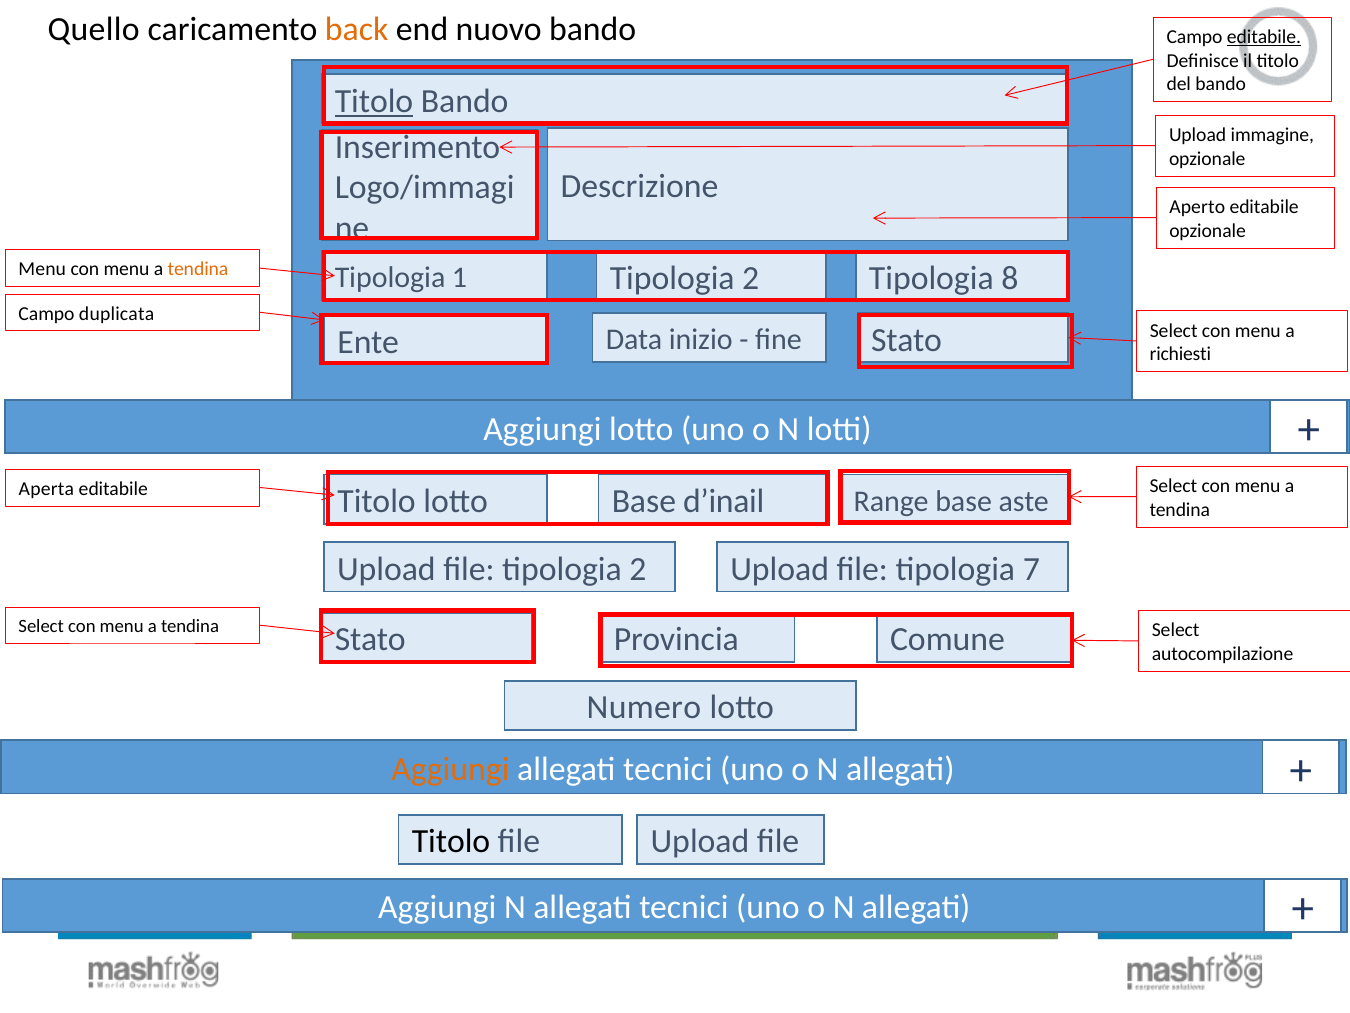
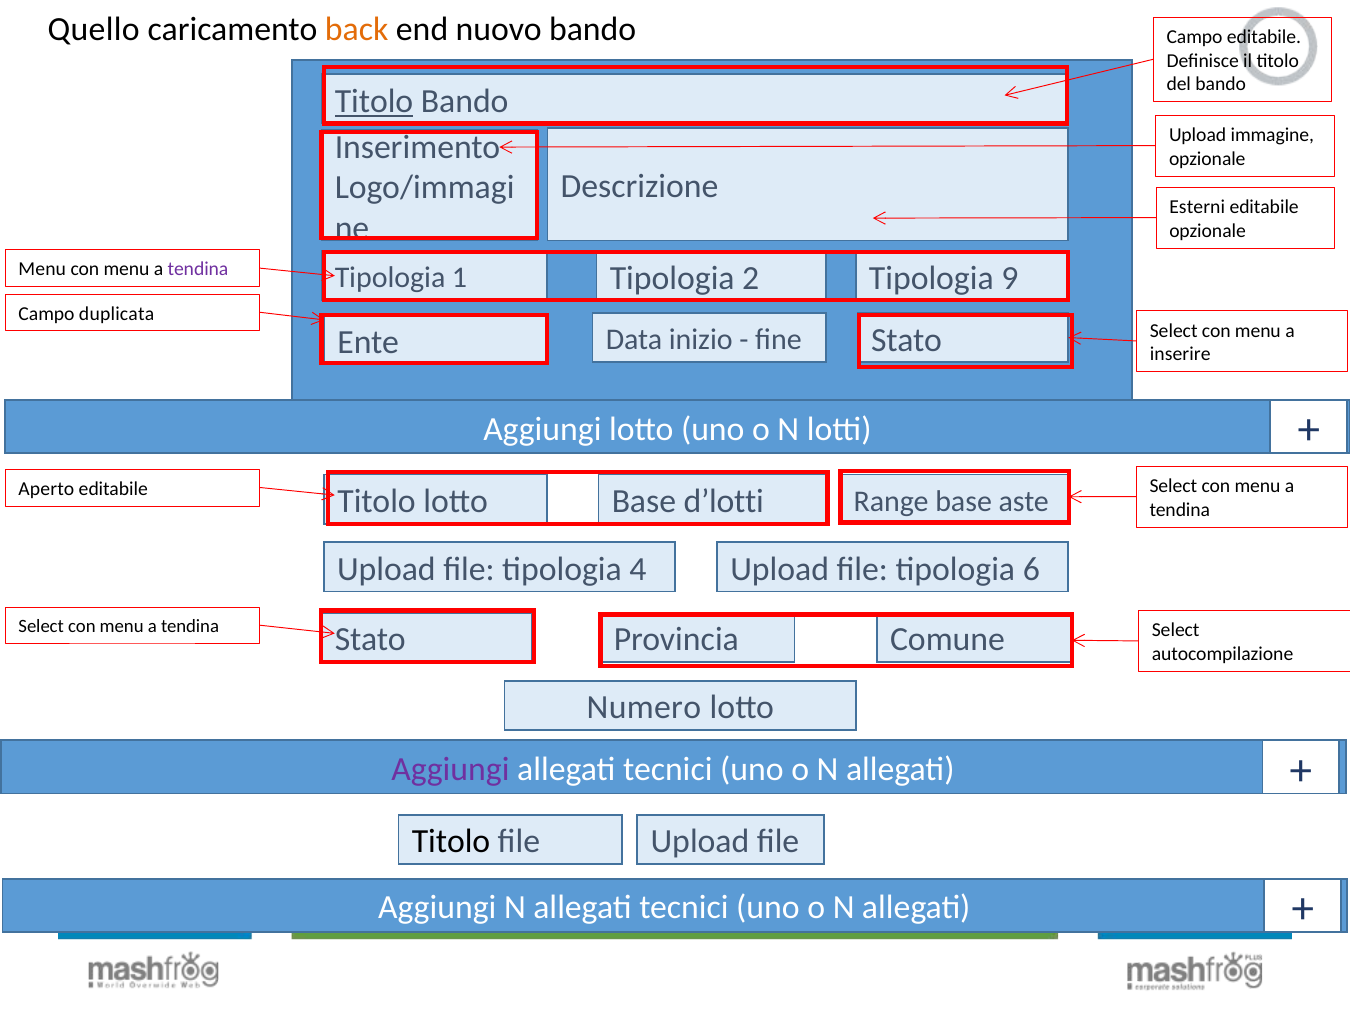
editabile at (1264, 37) underline: present -> none
Aperto: Aperto -> Esterni
tendina at (198, 269) colour: orange -> purple
8: 8 -> 9
richiesti: richiesti -> inserire
Aperta: Aperta -> Aperto
d’inail: d’inail -> d’lotti
file tipologia 2: 2 -> 4
7: 7 -> 6
Aggiungi at (451, 769) colour: orange -> purple
